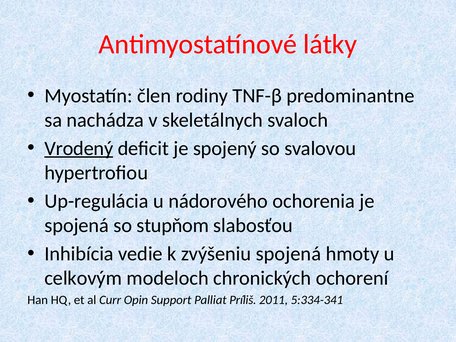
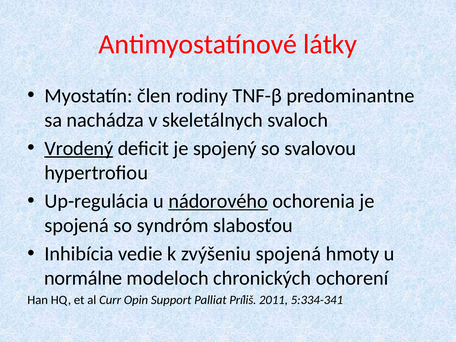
nádorového underline: none -> present
stupňom: stupňom -> syndróm
celkovým: celkovým -> normálne
